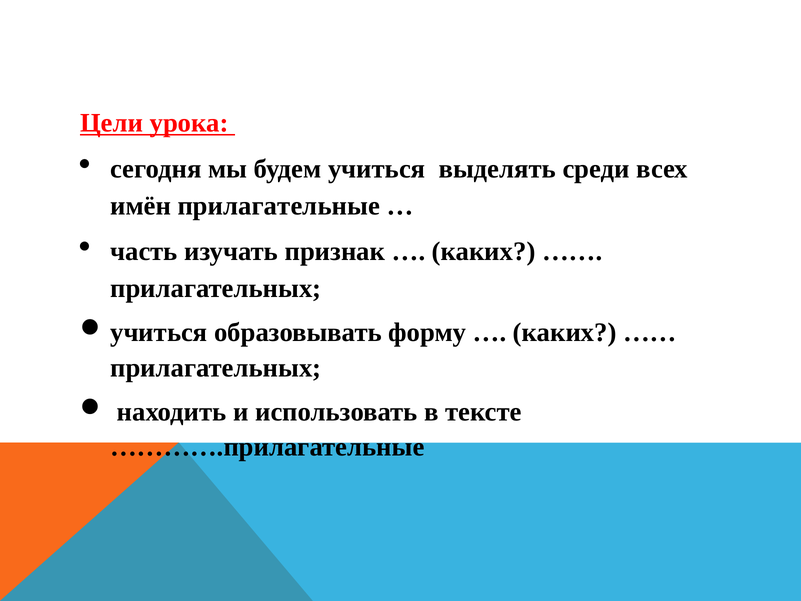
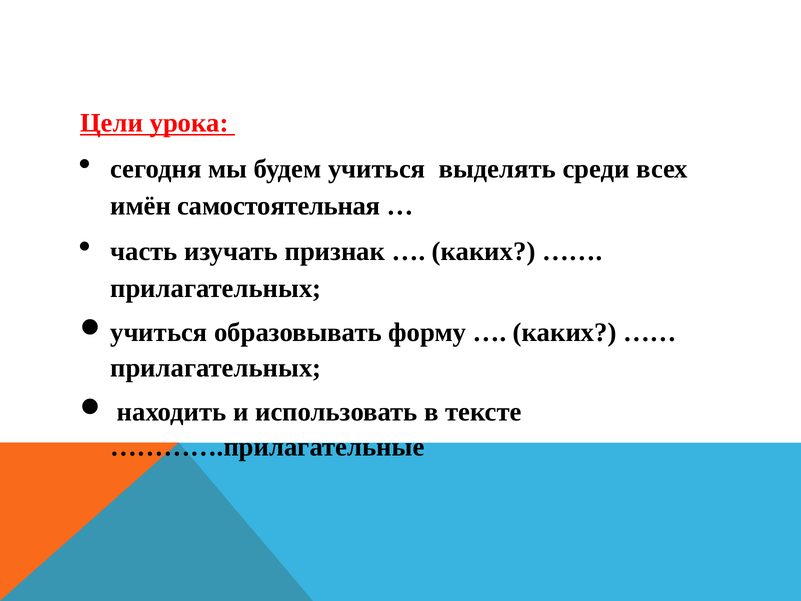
прилагательные: прилагательные -> самостоятельная
